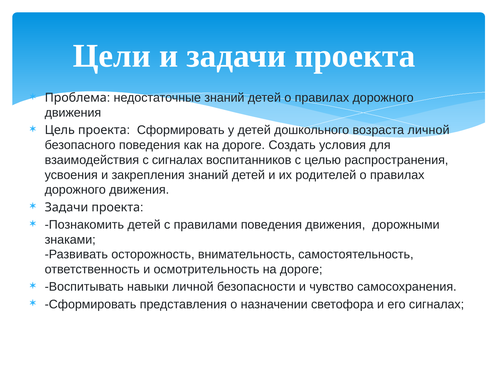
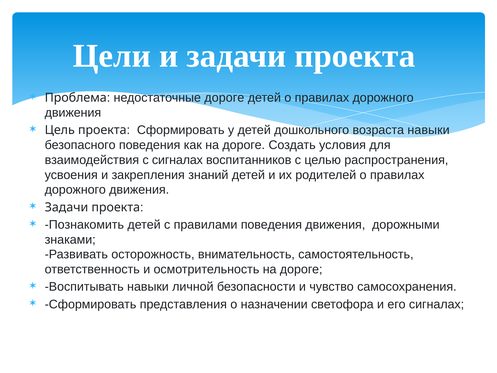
недостаточные знаний: знаний -> дороге
возраста личной: личной -> навыки
